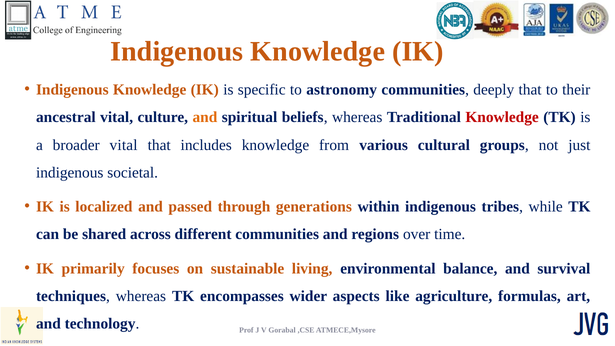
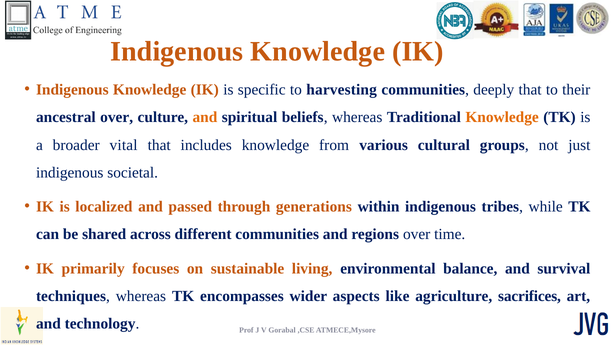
astronomy: astronomy -> harvesting
ancestral vital: vital -> over
Knowledge at (502, 117) colour: red -> orange
formulas: formulas -> sacrifices
